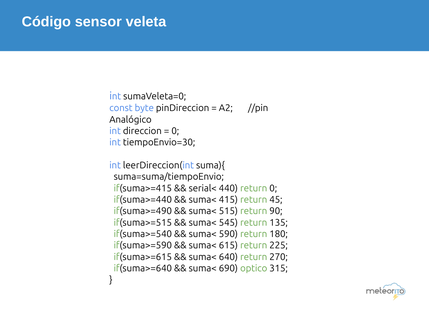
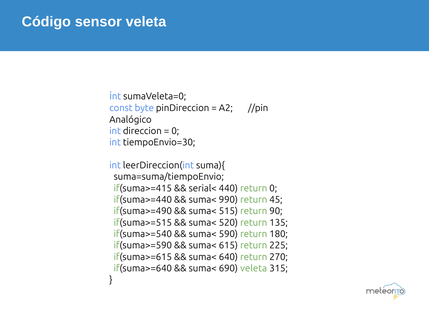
415: 415 -> 990
545: 545 -> 520
690 optico: optico -> veleta
